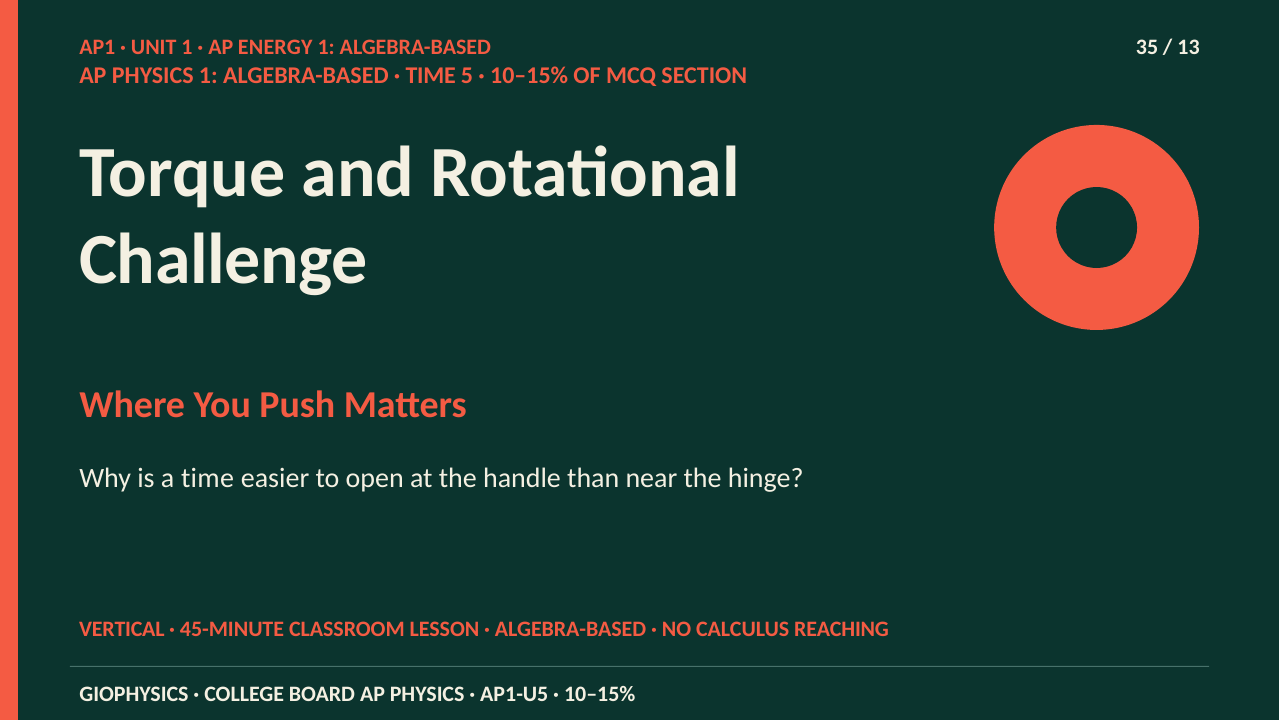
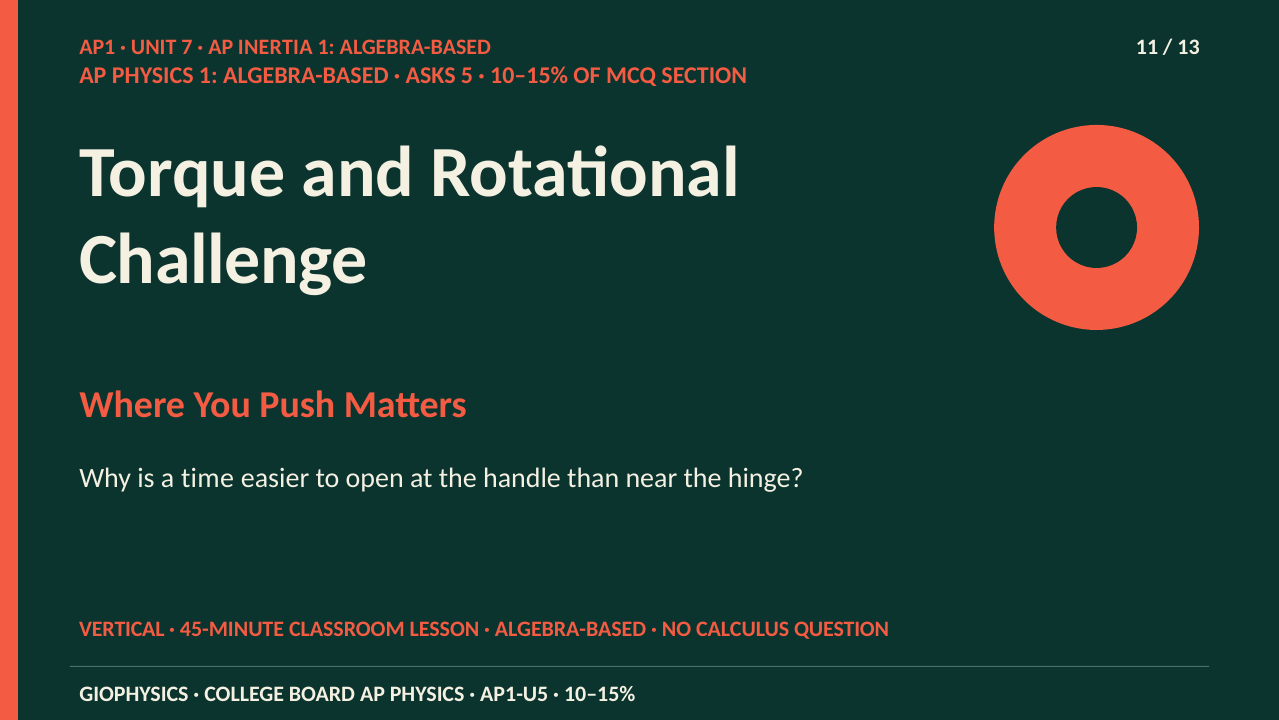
UNIT 1: 1 -> 7
ENERGY: ENERGY -> INERTIA
35: 35 -> 11
TIME at (431, 76): TIME -> ASKS
REACHING: REACHING -> QUESTION
